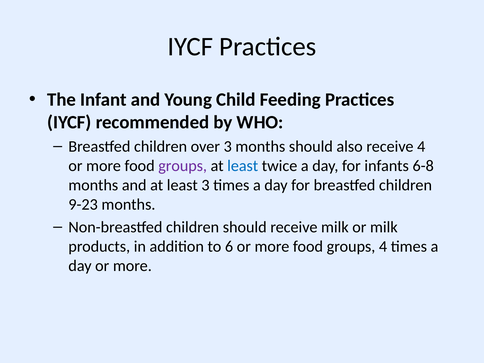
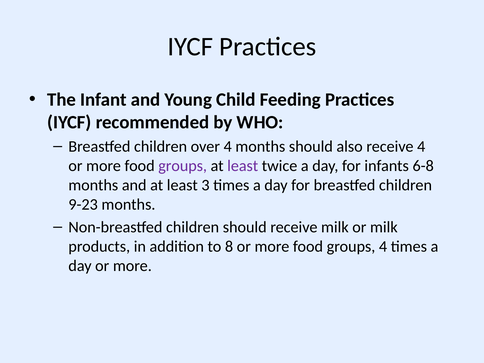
over 3: 3 -> 4
least at (243, 166) colour: blue -> purple
6: 6 -> 8
